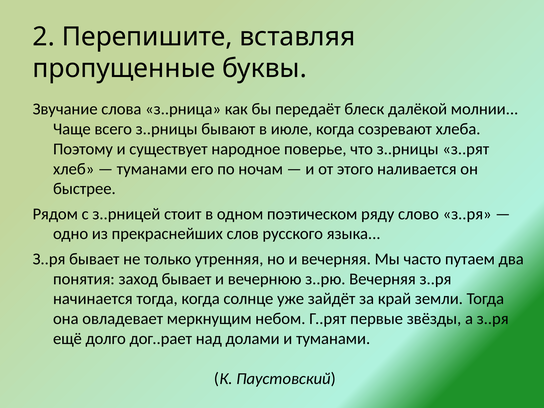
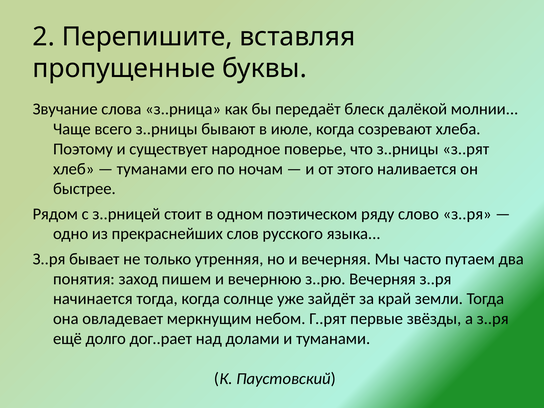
заход бывает: бывает -> пишем
